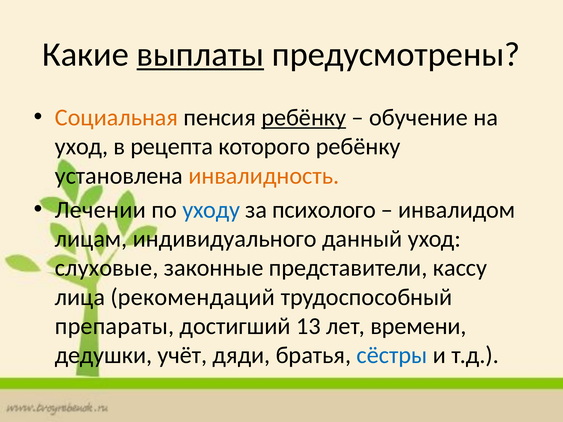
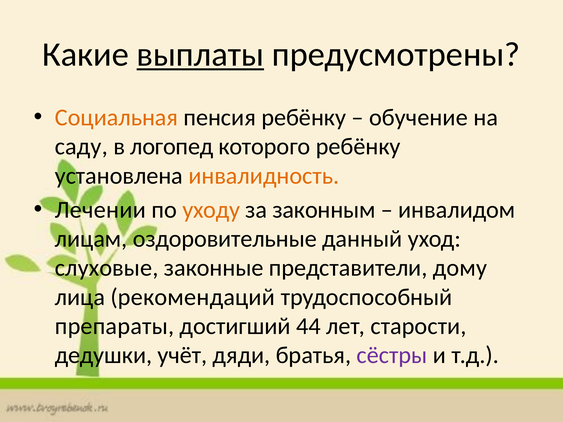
ребёнку at (304, 118) underline: present -> none
уход at (81, 147): уход -> саду
рецепта: рецепта -> логопед
уходу colour: blue -> orange
психолого: психолого -> законным
индивидуального: индивидуального -> оздоровительные
кассу: кассу -> дому
13: 13 -> 44
времени: времени -> старости
сёстры colour: blue -> purple
